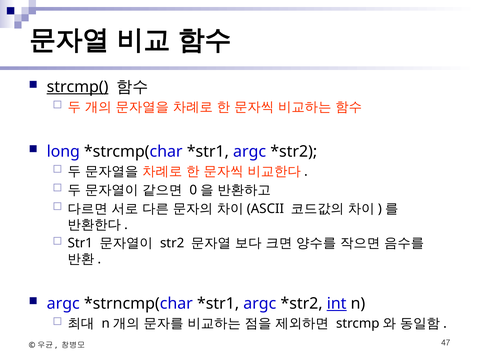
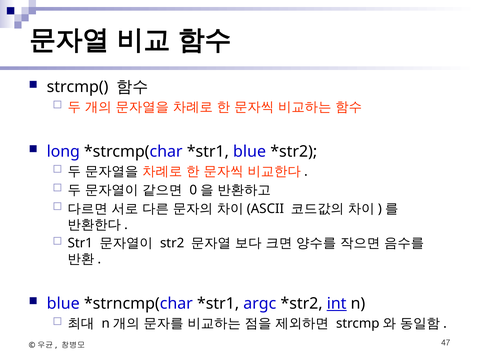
strcmp( underline: present -> none
argc at (250, 152): argc -> blue
argc at (63, 304): argc -> blue
